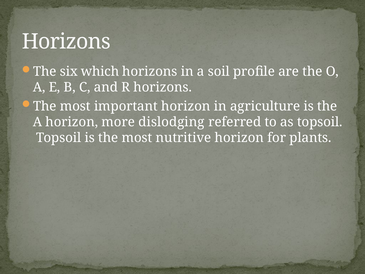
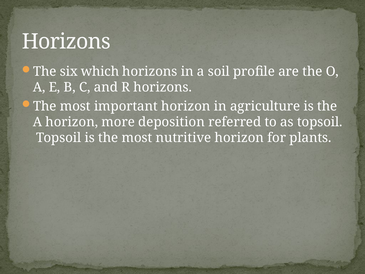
dislodging: dislodging -> deposition
